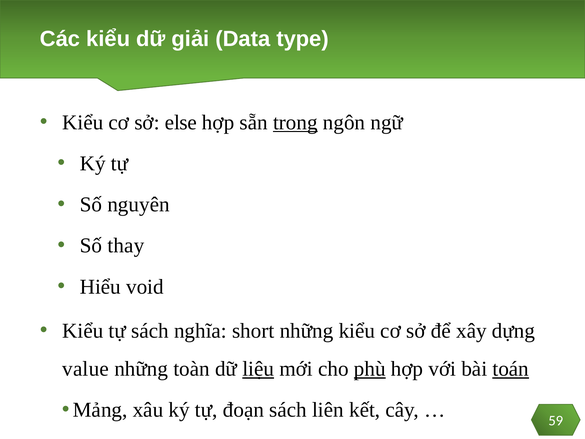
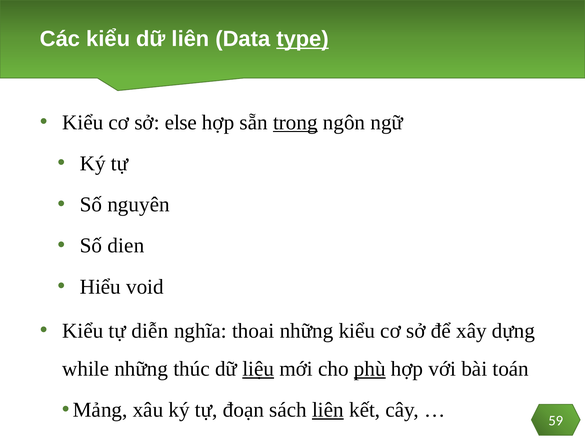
dữ giải: giải -> liên
type underline: none -> present
thay: thay -> dien
tự sách: sách -> diễn
short: short -> thoai
value: value -> while
toàn: toàn -> thúc
toán underline: present -> none
liên at (328, 410) underline: none -> present
